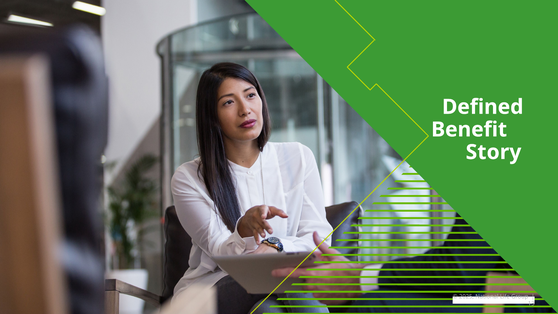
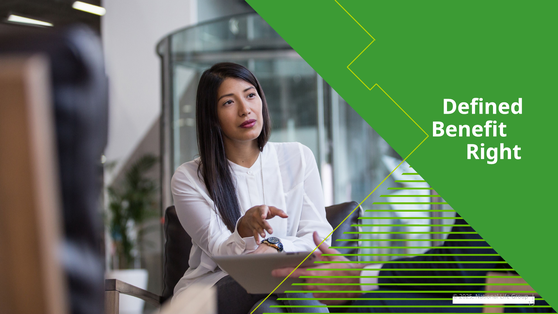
Story: Story -> Right
